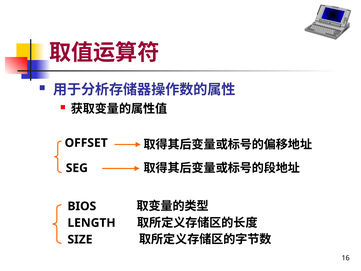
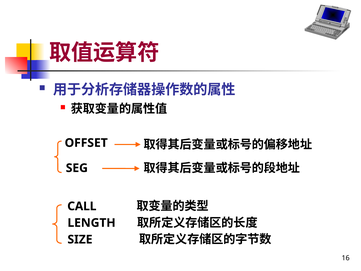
BIOS: BIOS -> CALL
